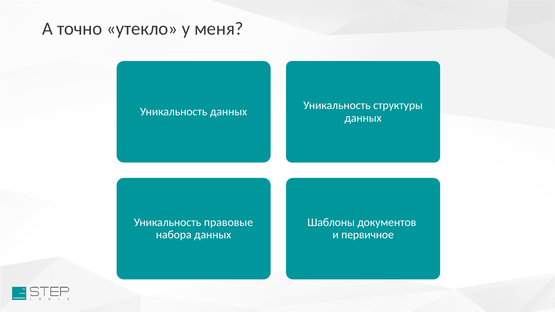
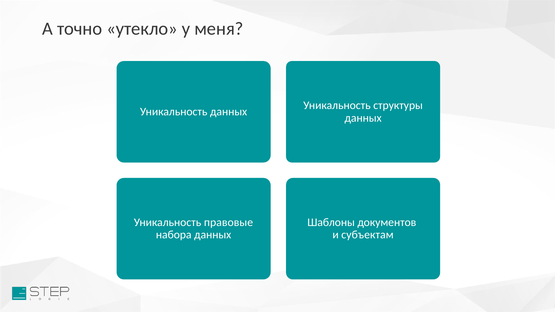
первичное: первичное -> субъектам
